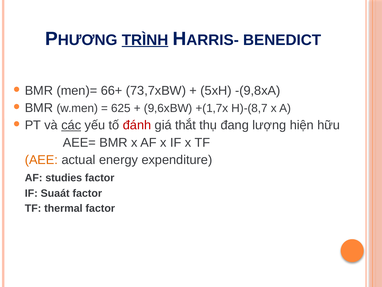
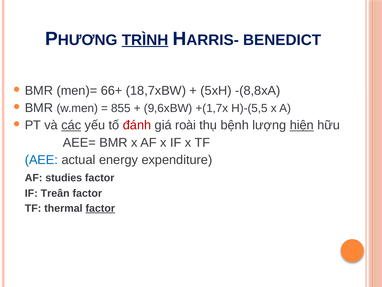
73,7xBW: 73,7xBW -> 18,7xBW
-(9,8xA: -(9,8xA -> -(8,8xA
625: 625 -> 855
H)-(8,7: H)-(8,7 -> H)-(5,5
thắt: thắt -> roài
đang: đang -> bệnh
hiện underline: none -> present
AEE colour: orange -> blue
Suaát: Suaát -> Treân
factor at (100, 208) underline: none -> present
